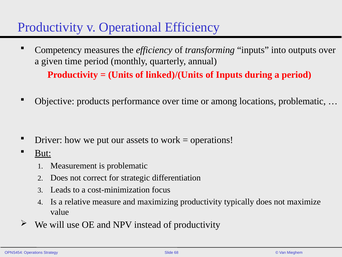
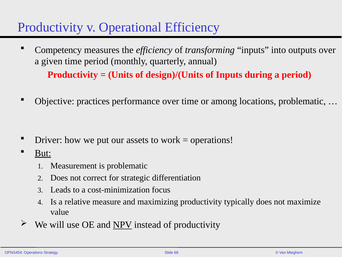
linked)/(Units: linked)/(Units -> design)/(Units
products: products -> practices
NPV underline: none -> present
